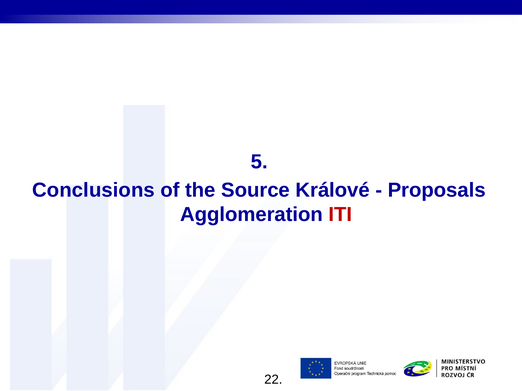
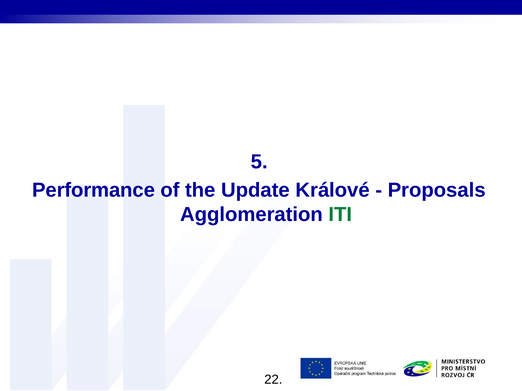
Conclusions: Conclusions -> Performance
Source: Source -> Update
ITI colour: red -> green
